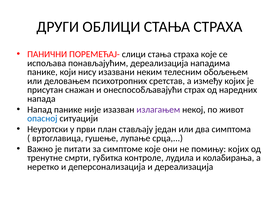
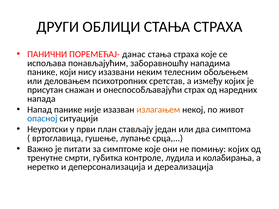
слици: слици -> данас
понављајућим дереализација: дереализација -> заборавношћу
излагањем colour: purple -> orange
